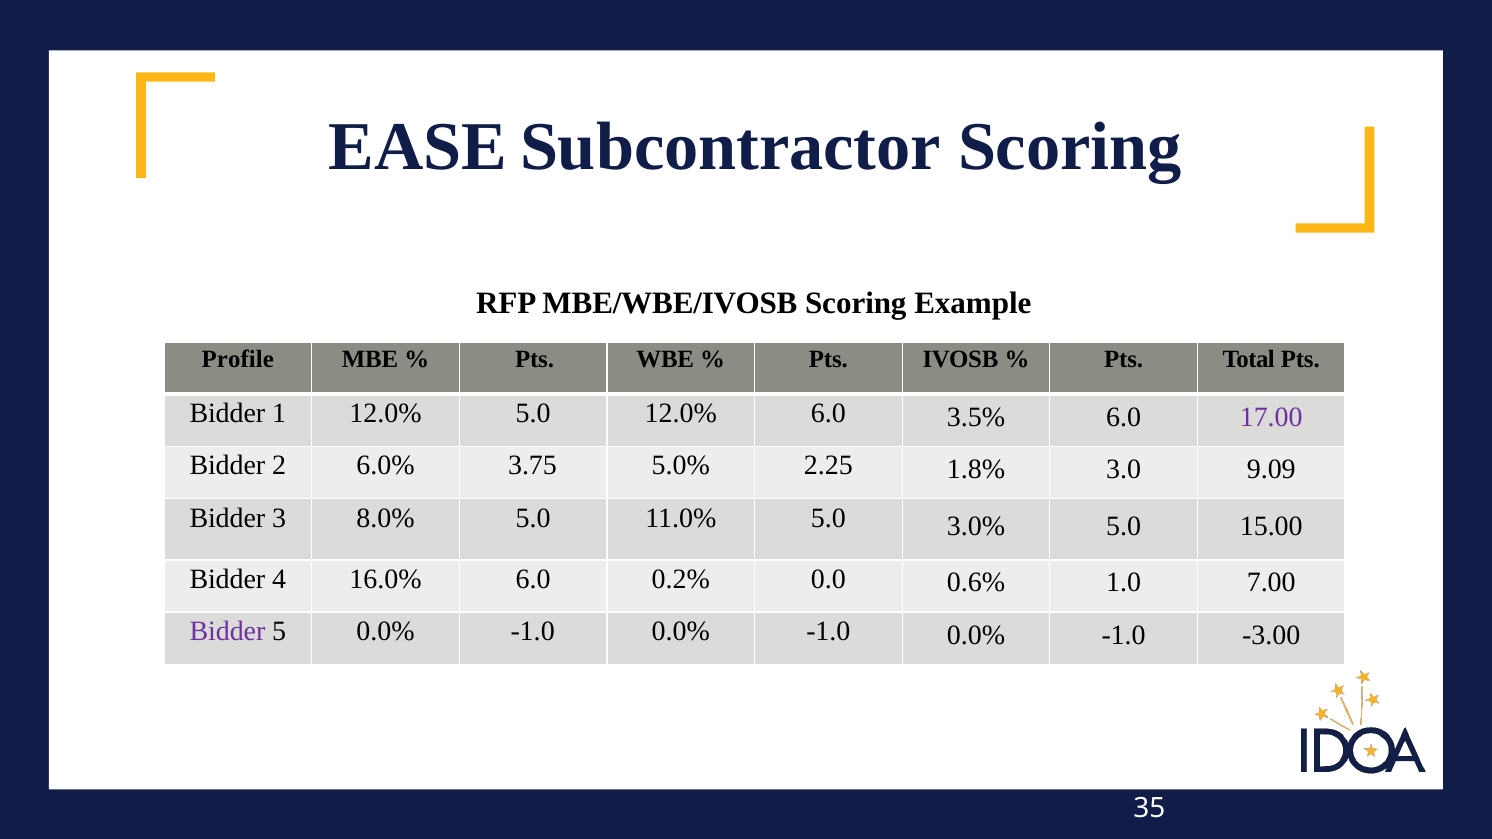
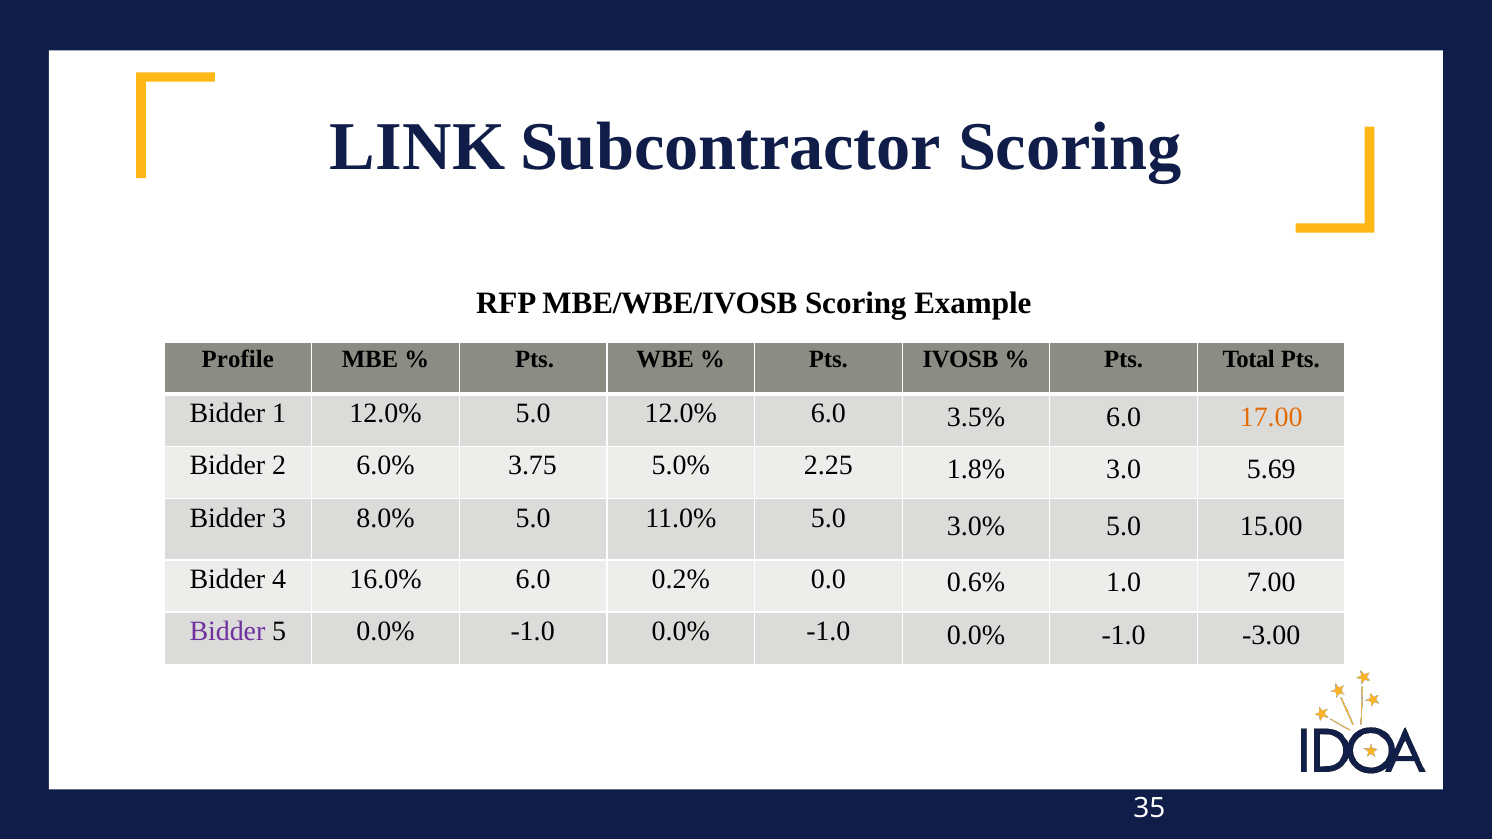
EASE: EASE -> LINK
17.00 colour: purple -> orange
9.09: 9.09 -> 5.69
